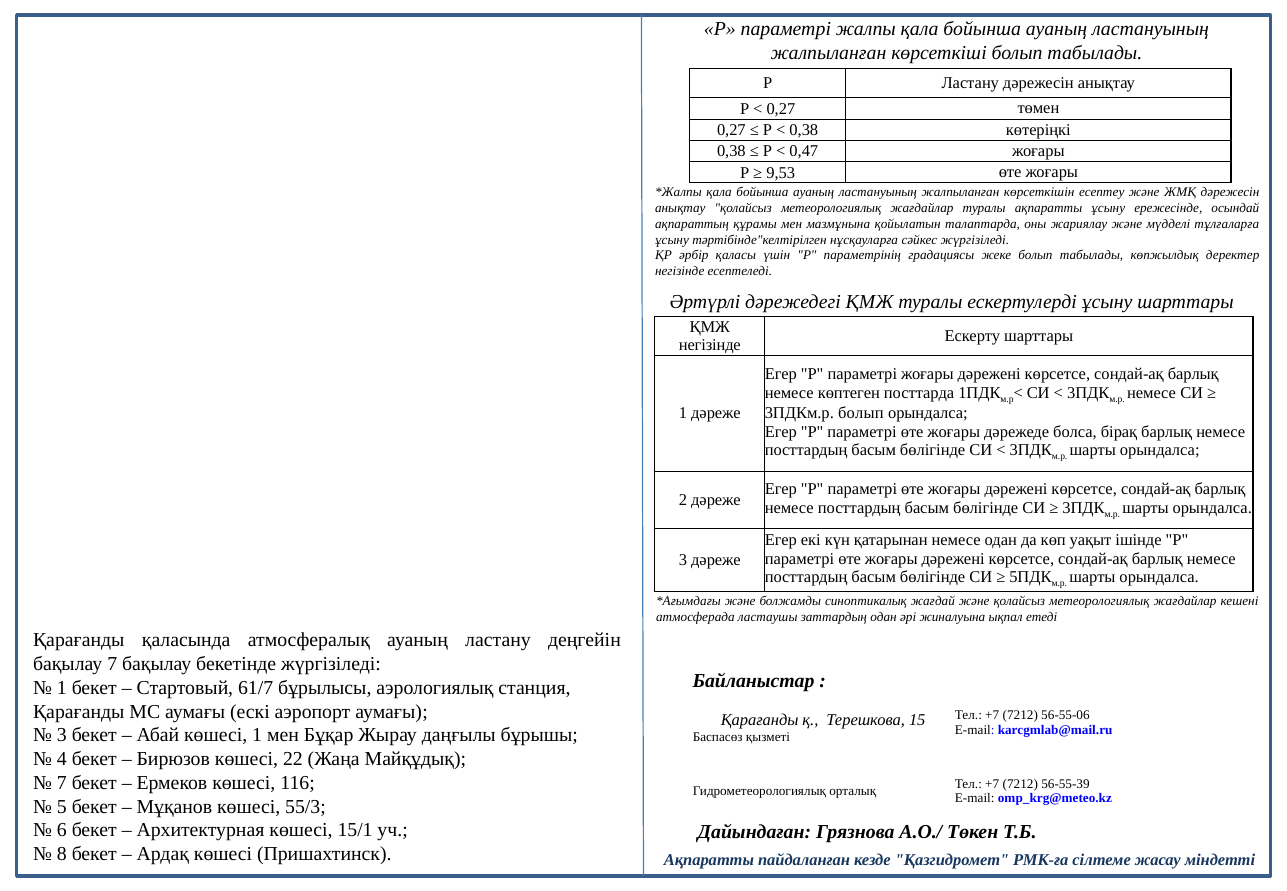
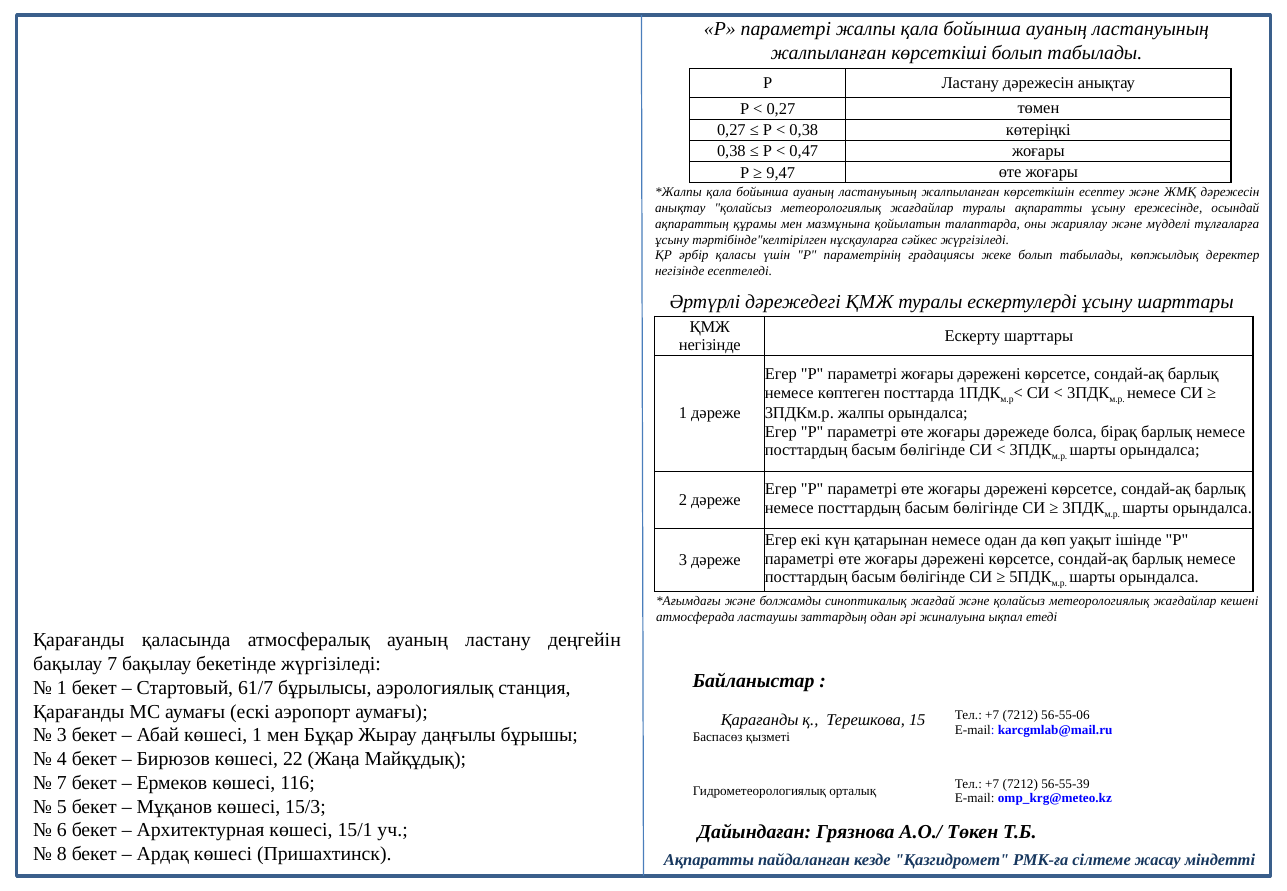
9,53: 9,53 -> 9,47
3ПДКм.р болып: болып -> жалпы
55/3: 55/3 -> 15/3
